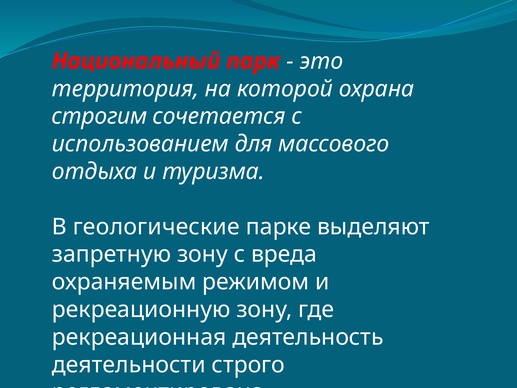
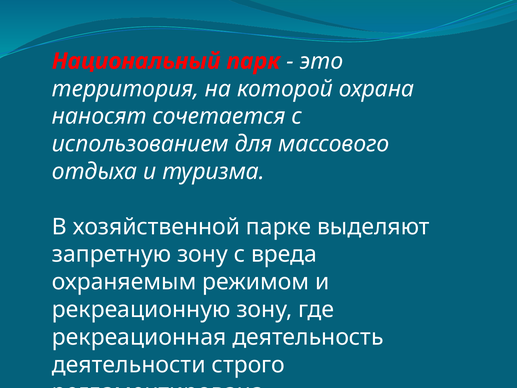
строгим: строгим -> наносят
геологические: геологические -> хозяйственной
